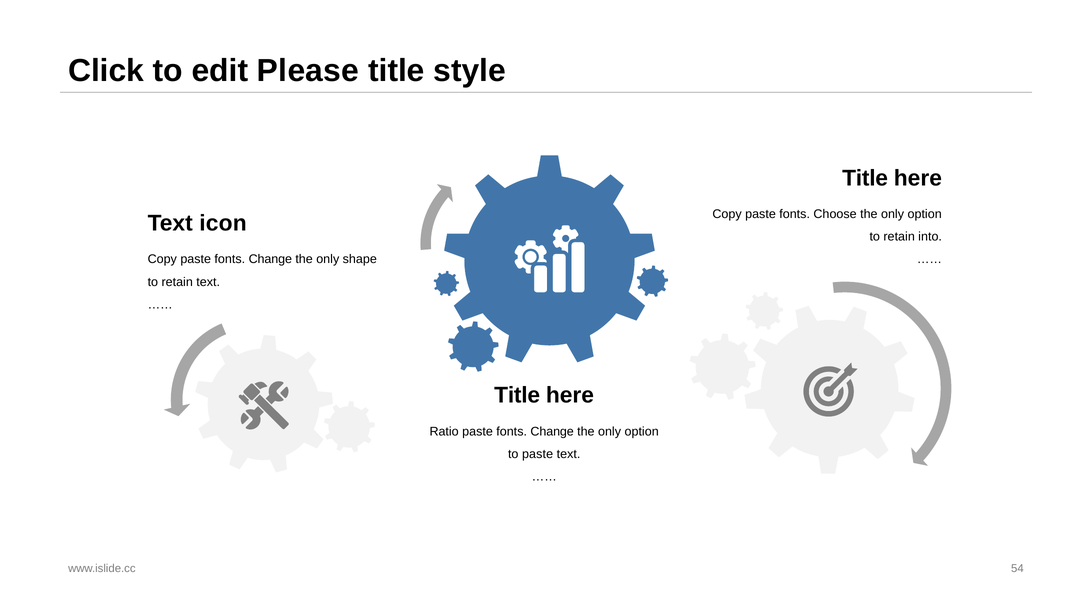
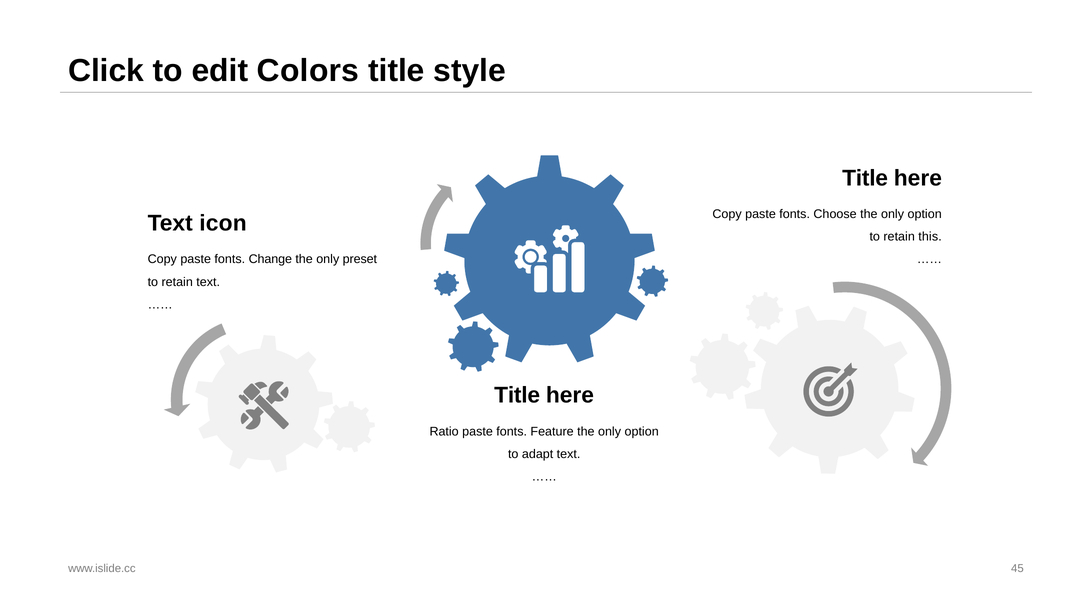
Please: Please -> Colors
into: into -> this
shape: shape -> preset
Change at (552, 432): Change -> Feature
to paste: paste -> adapt
54: 54 -> 45
